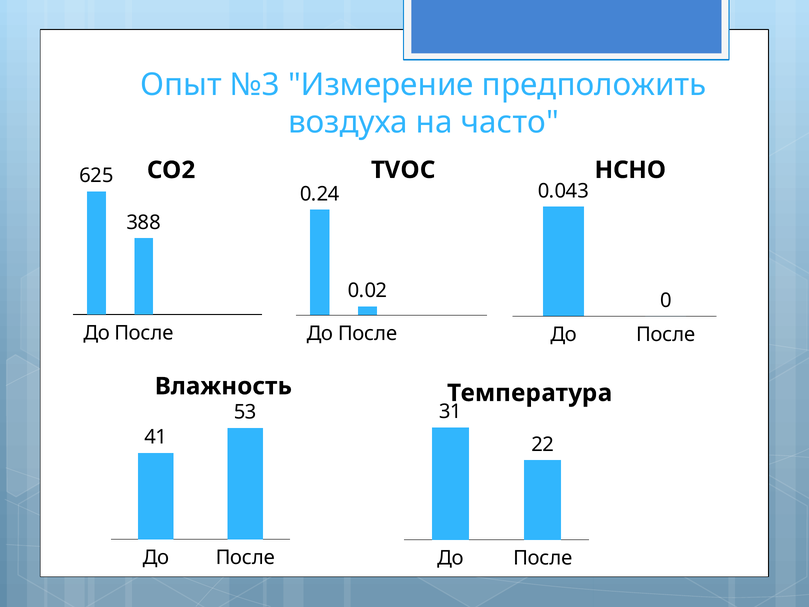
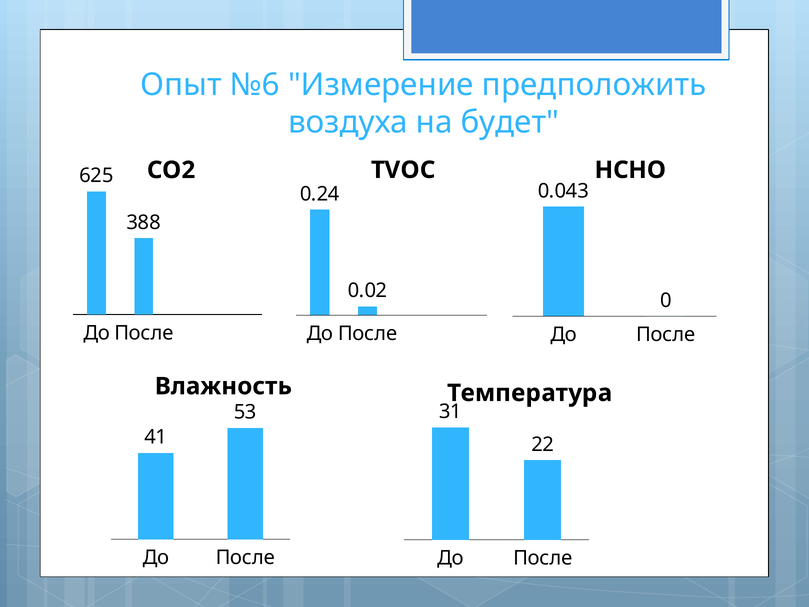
№3: №3 -> №6
часто: часто -> будет
